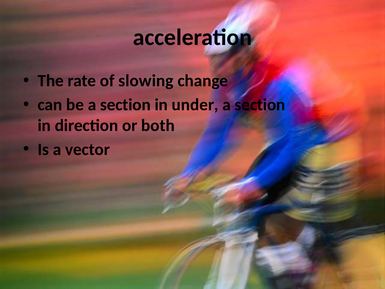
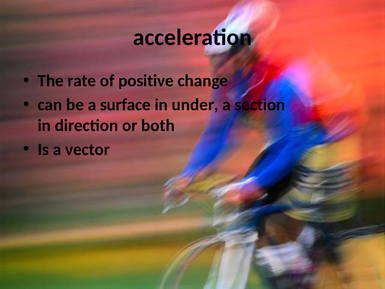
slowing: slowing -> positive
be a section: section -> surface
